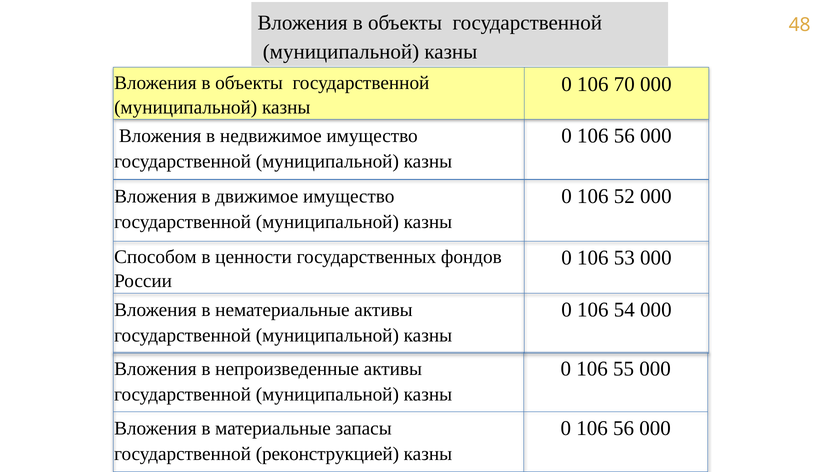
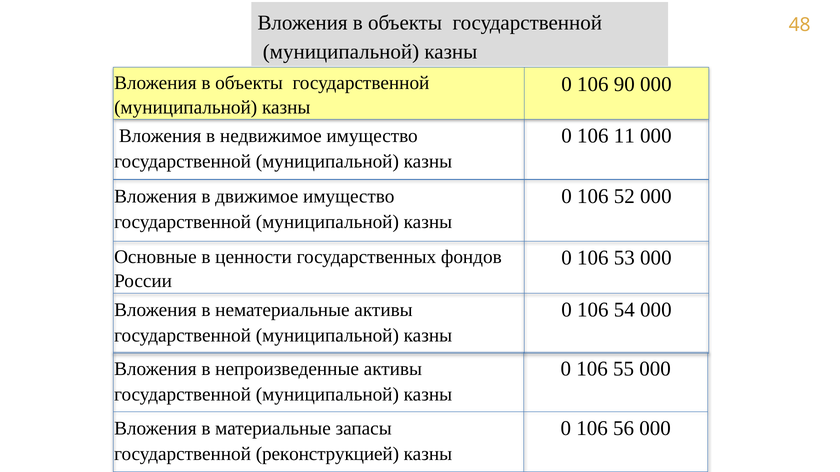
70: 70 -> 90
56 at (624, 136): 56 -> 11
Способом: Способом -> Основные
